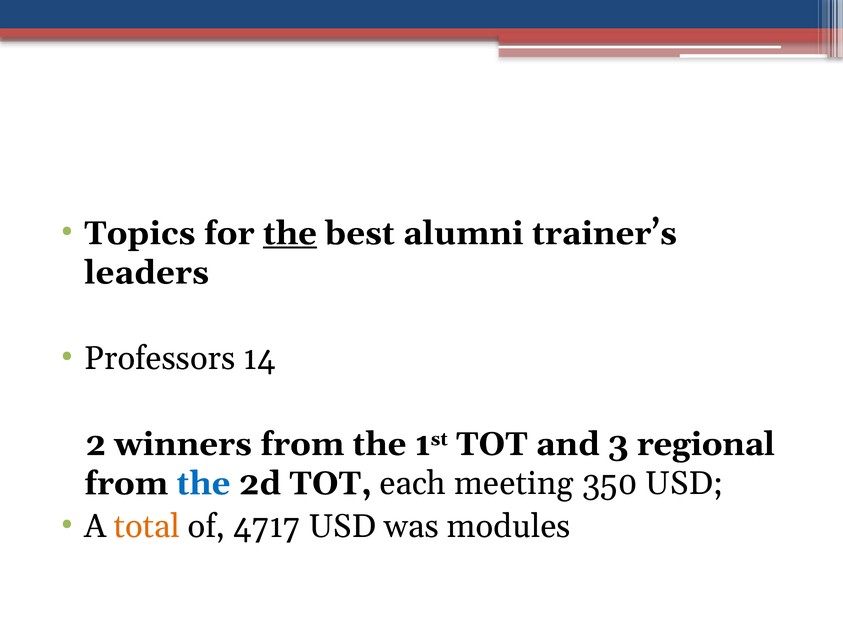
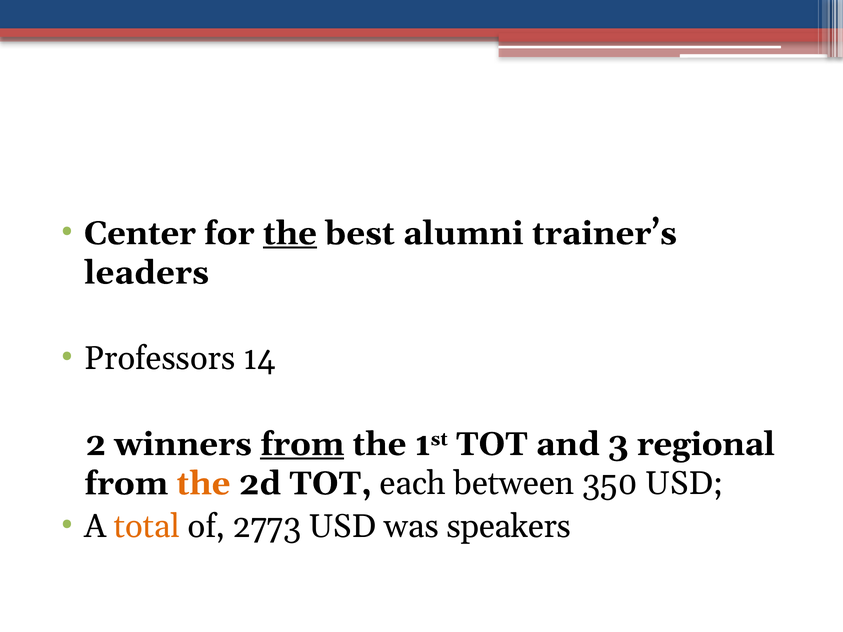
Topics: Topics -> Center
from at (302, 444) underline: none -> present
the at (203, 484) colour: blue -> orange
meeting: meeting -> between
4717: 4717 -> 2773
modules: modules -> speakers
